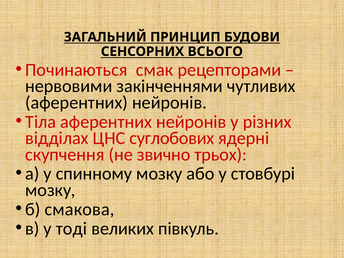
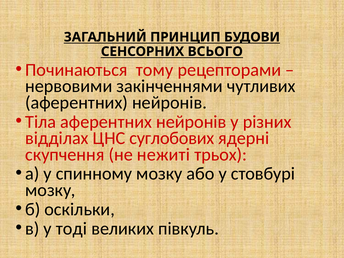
смак: смак -> тому
звично: звично -> нежиті
смакова: смакова -> оскільки
